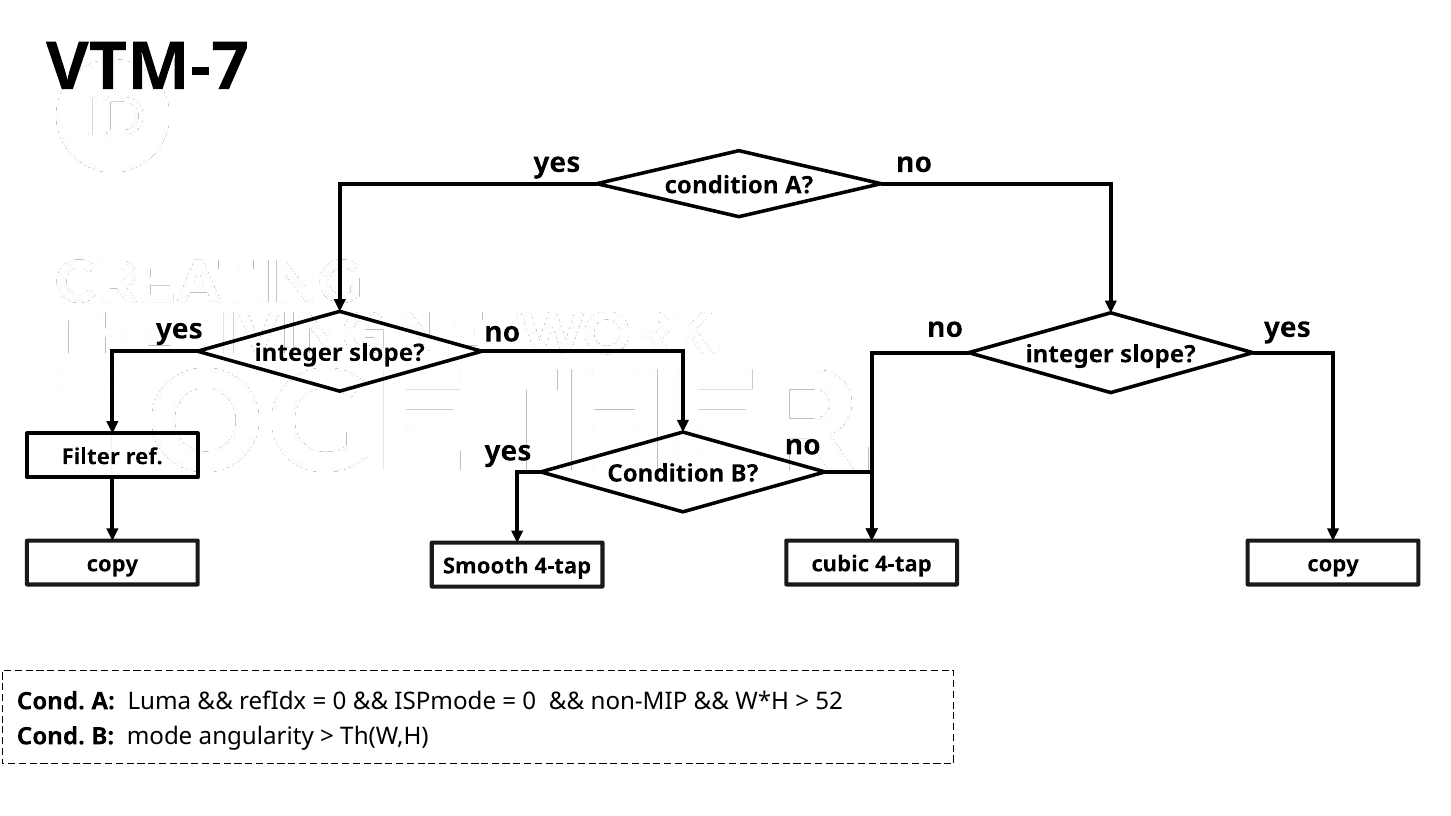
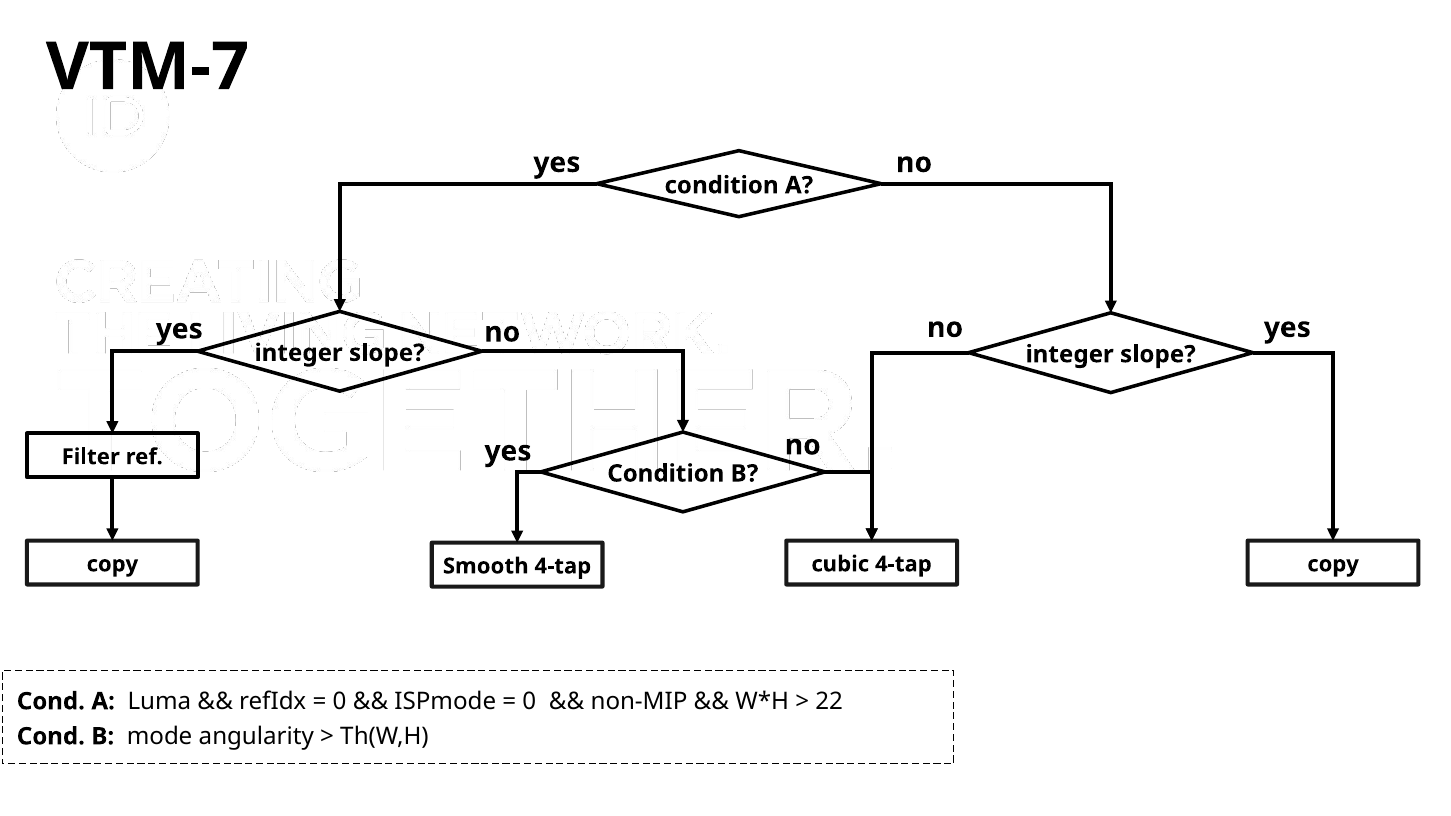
52: 52 -> 22
